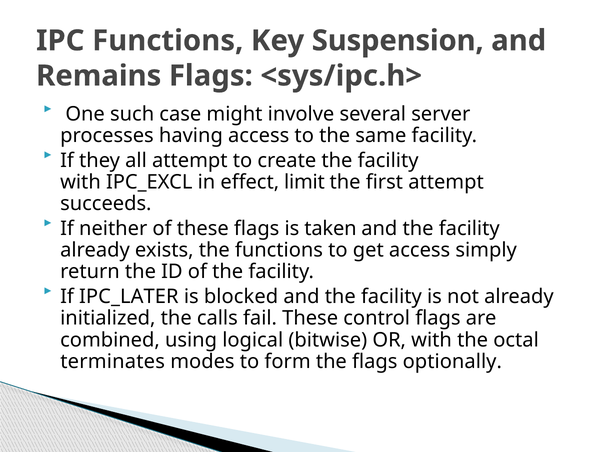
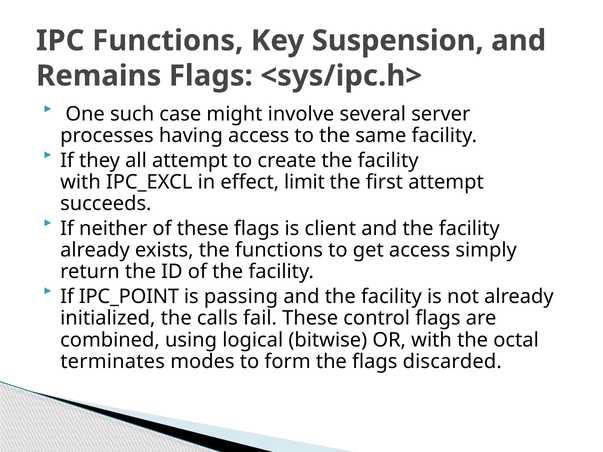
taken: taken -> client
IPC_LATER: IPC_LATER -> IPC_POINT
blocked: blocked -> passing
optionally: optionally -> discarded
